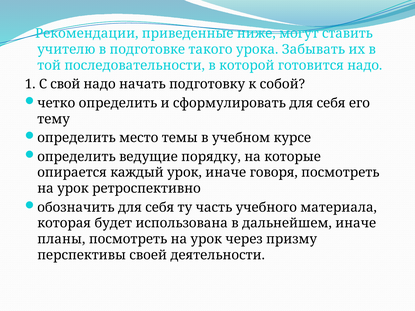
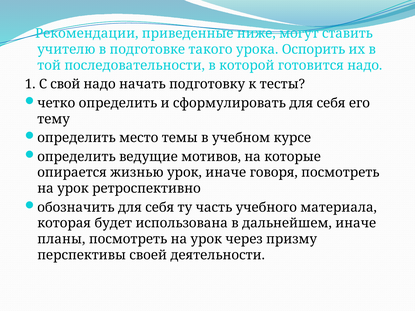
Забывать: Забывать -> Оспорить
собой: собой -> тесты
порядку: порядку -> мотивов
каждый: каждый -> жизнью
